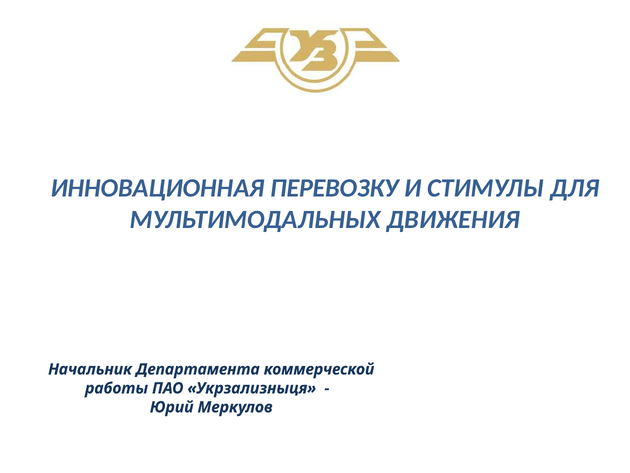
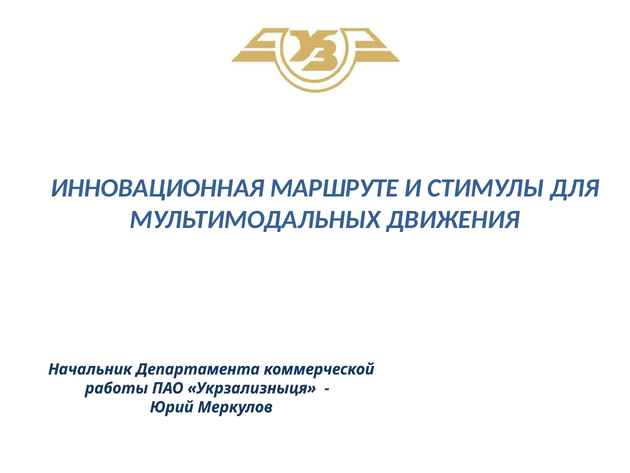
ПЕРЕВОЗКУ: ПЕРЕВОЗКУ -> МАРШРУТЕ
